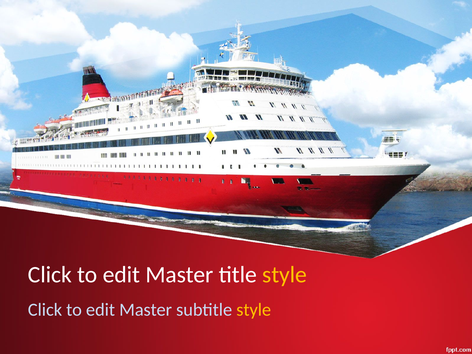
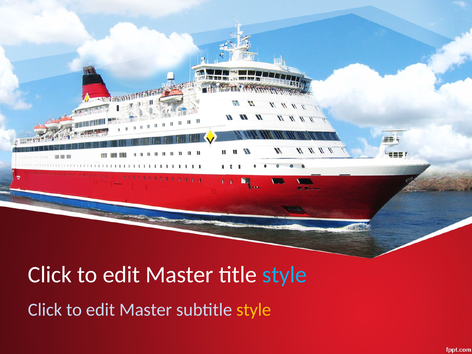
style at (285, 275) colour: yellow -> light blue
